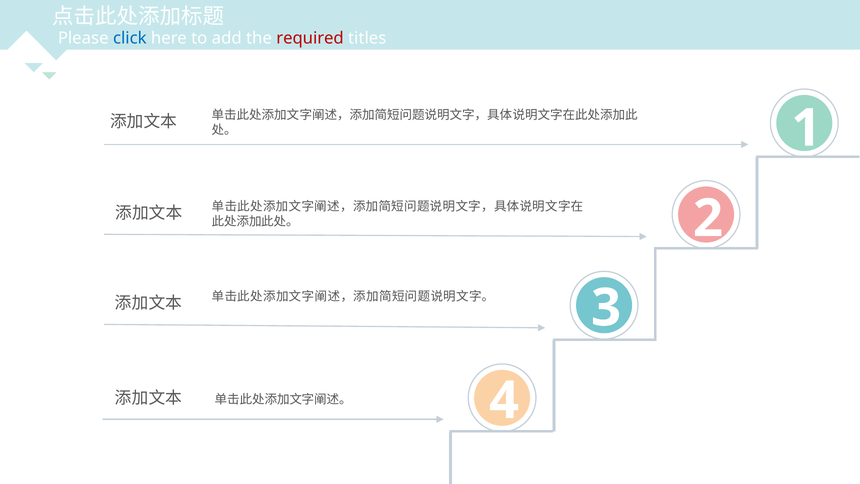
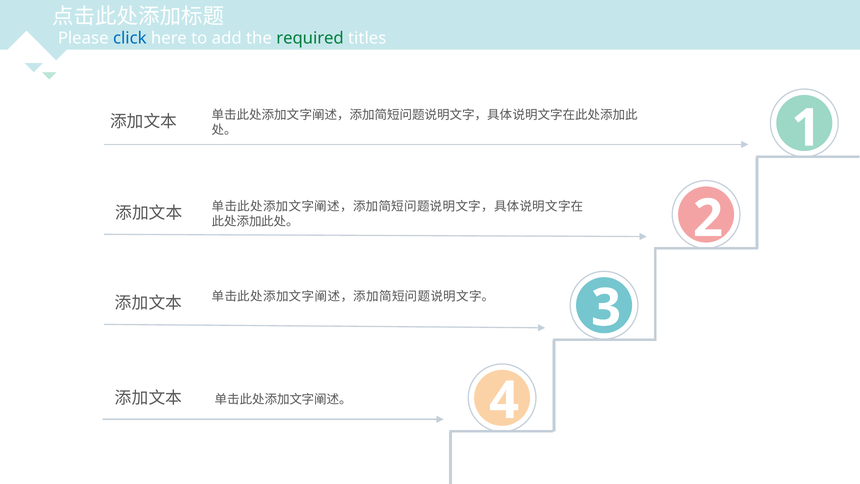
required colour: red -> green
